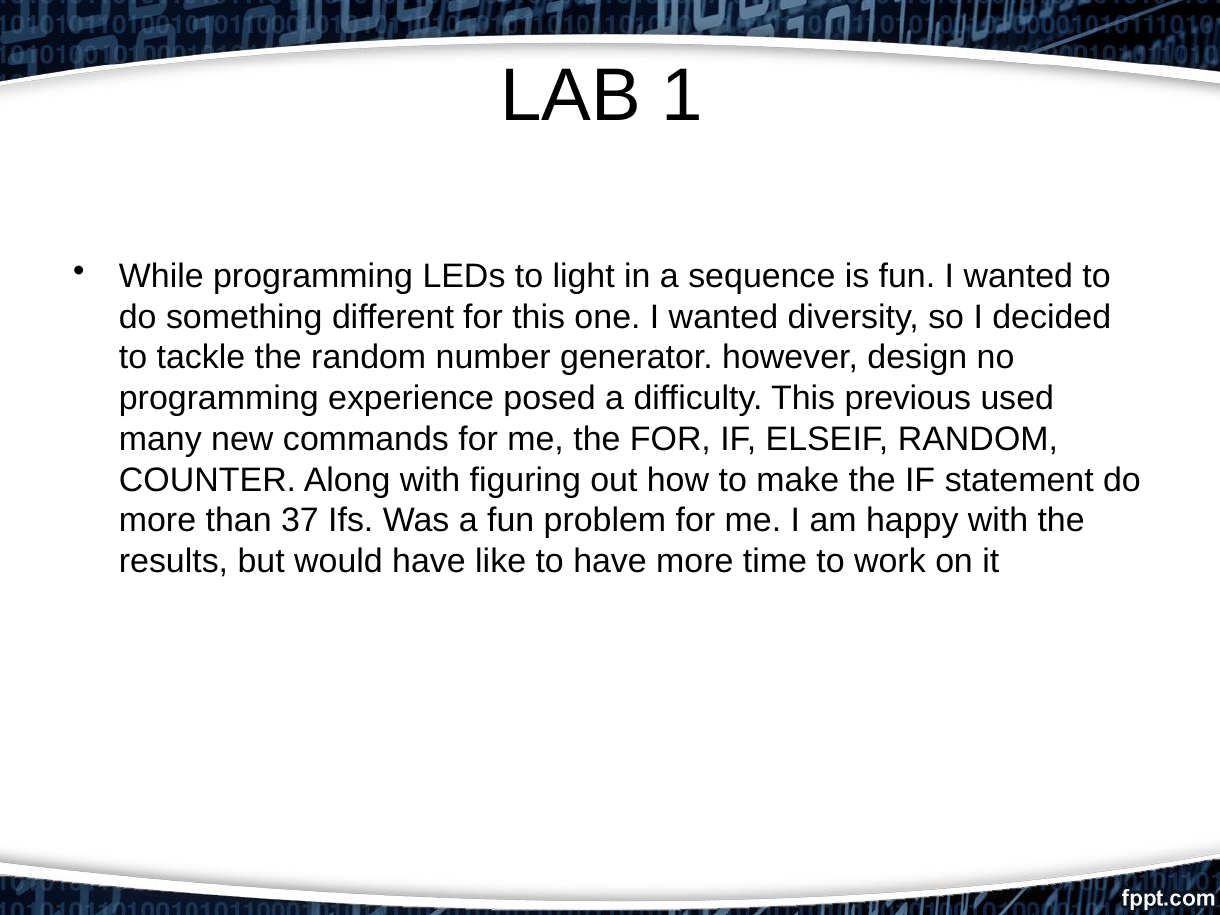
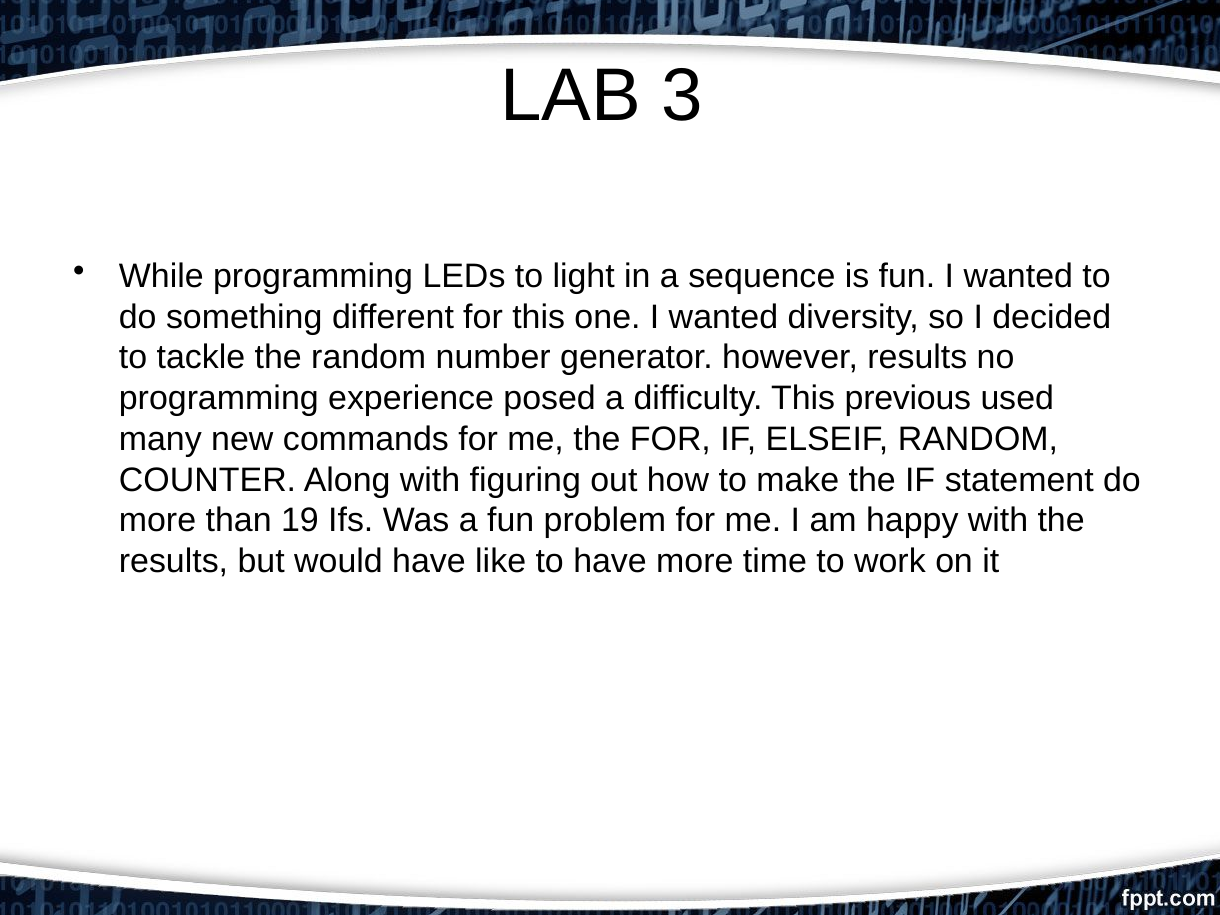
1: 1 -> 3
however design: design -> results
37: 37 -> 19
